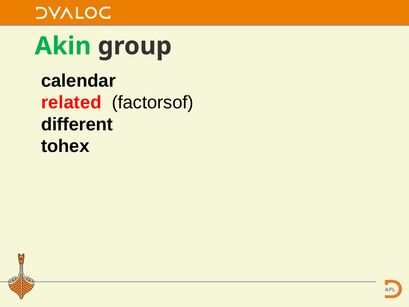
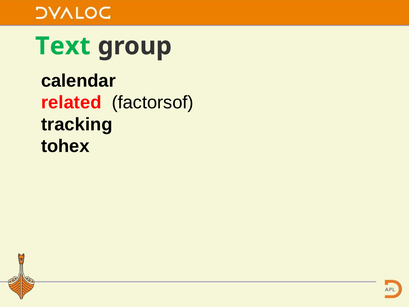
Akin: Akin -> Text
different: different -> tracking
